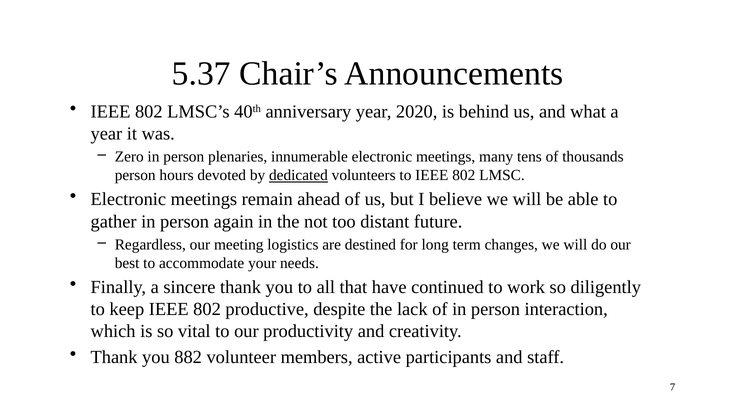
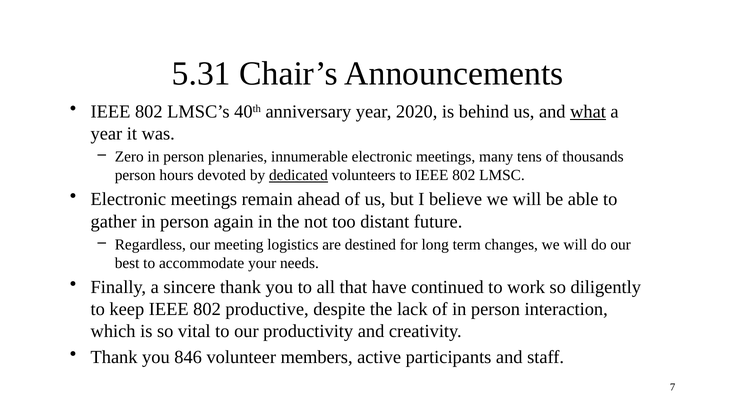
5.37: 5.37 -> 5.31
what underline: none -> present
882: 882 -> 846
